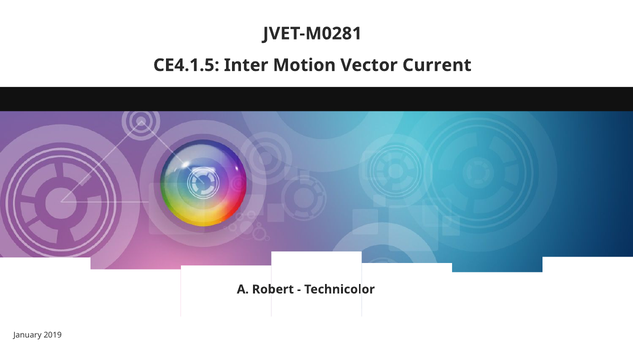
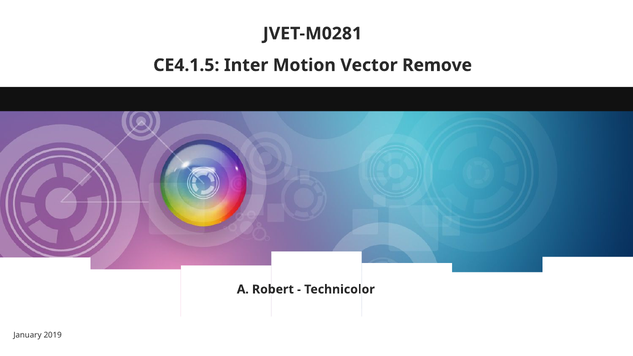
Current: Current -> Remove
